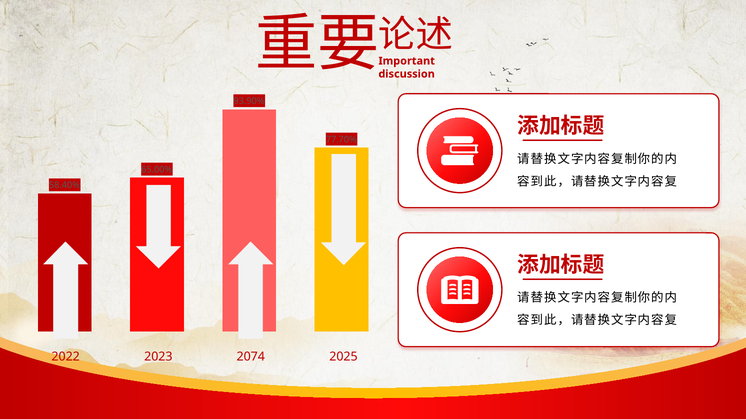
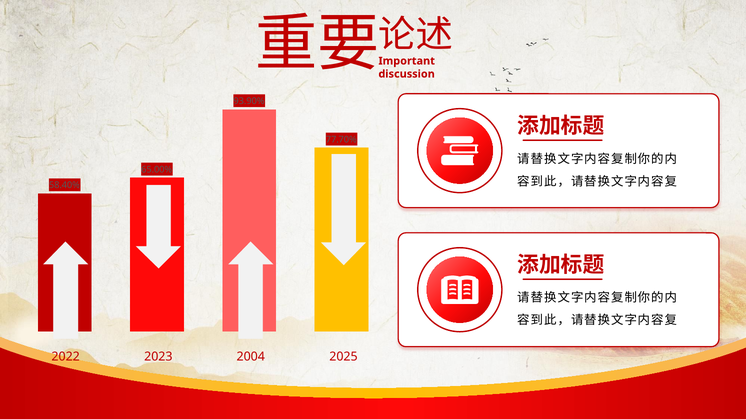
2074: 2074 -> 2004
